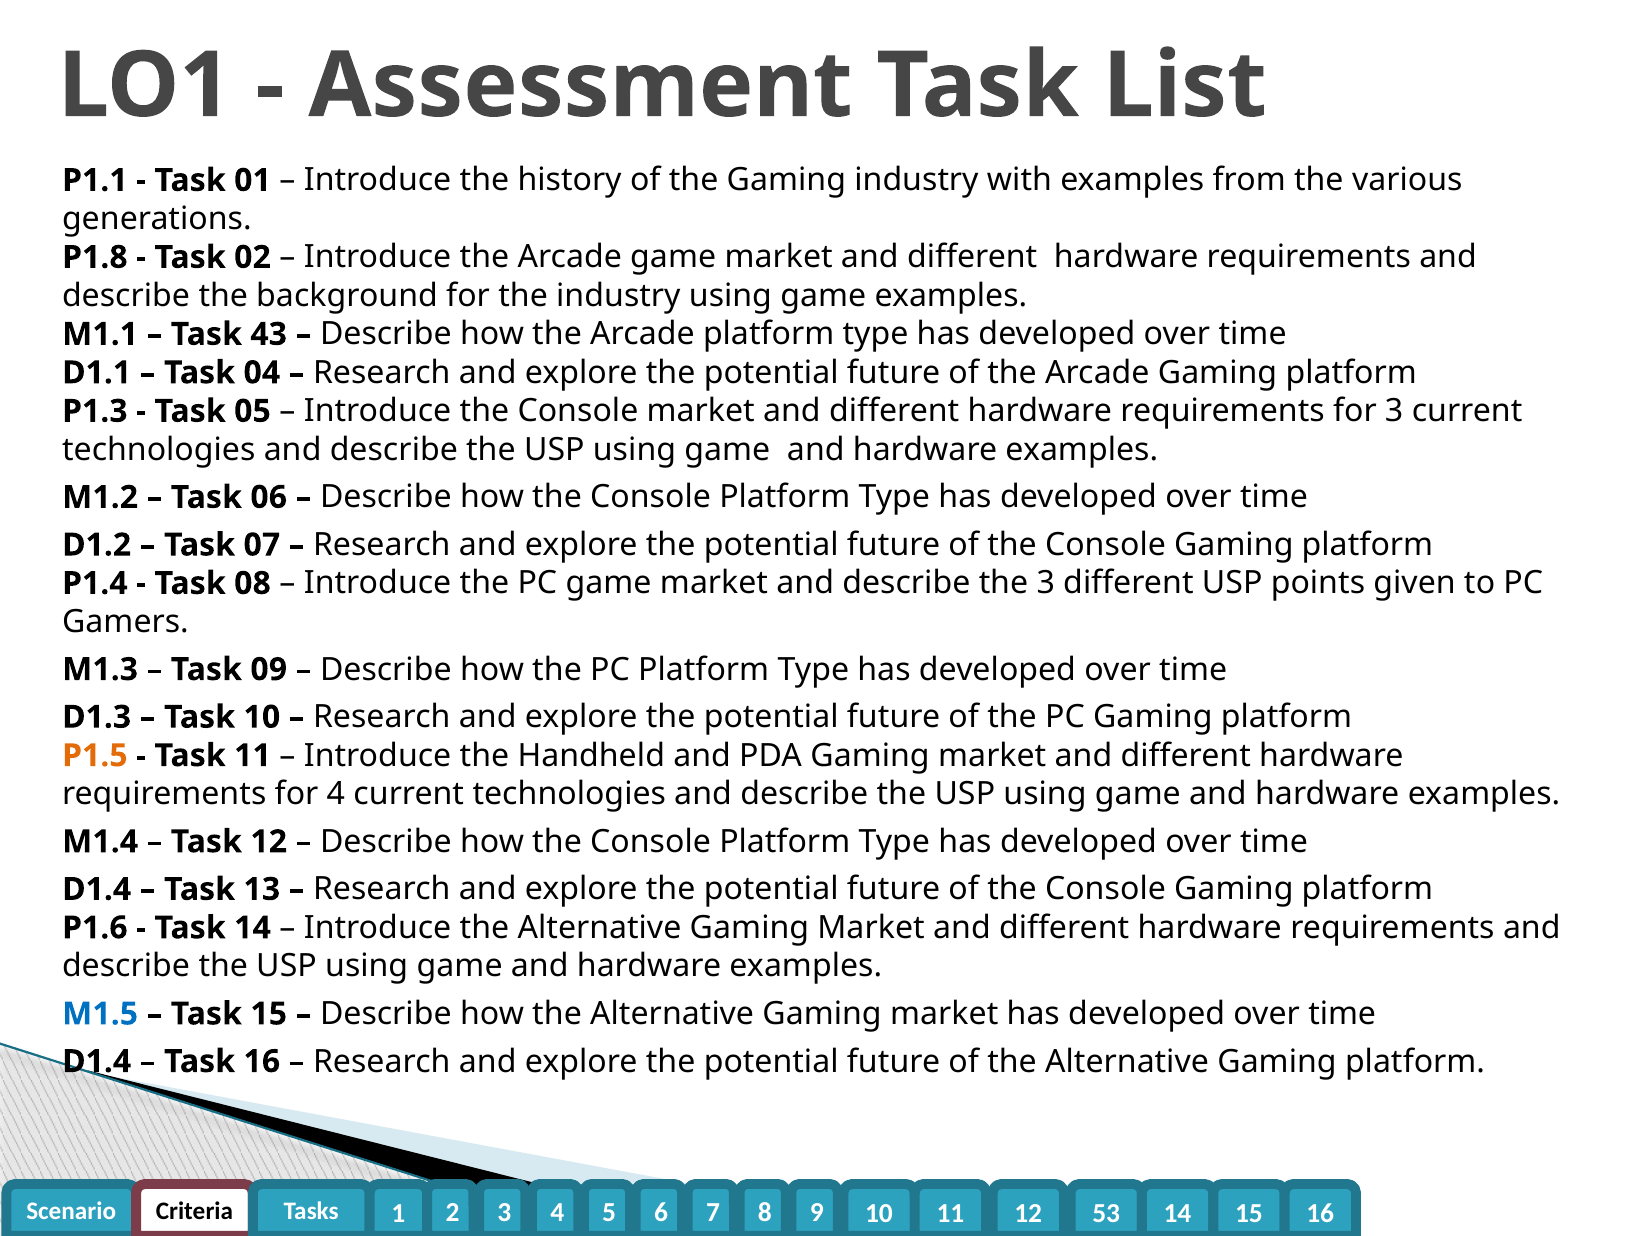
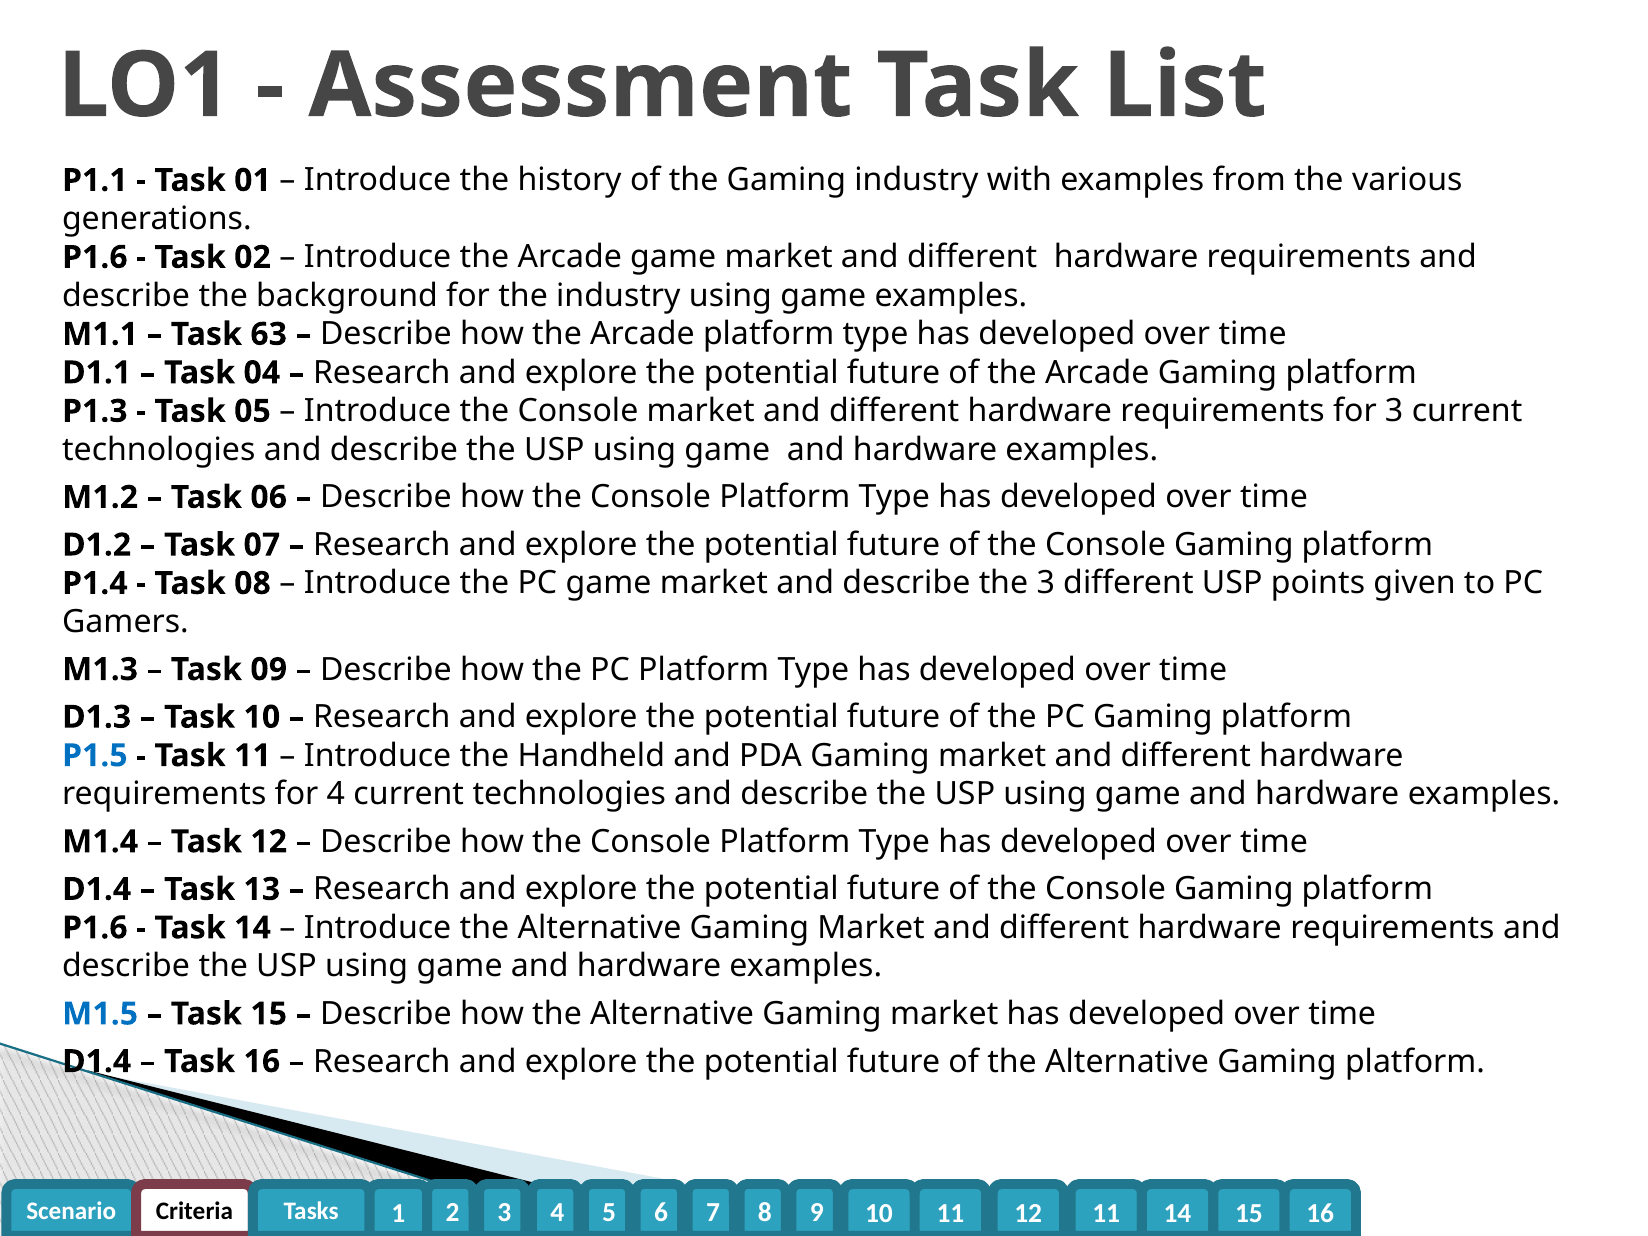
P1.8 at (95, 257): P1.8 -> P1.6
43: 43 -> 63
P1.5 colour: orange -> blue
12 53: 53 -> 11
